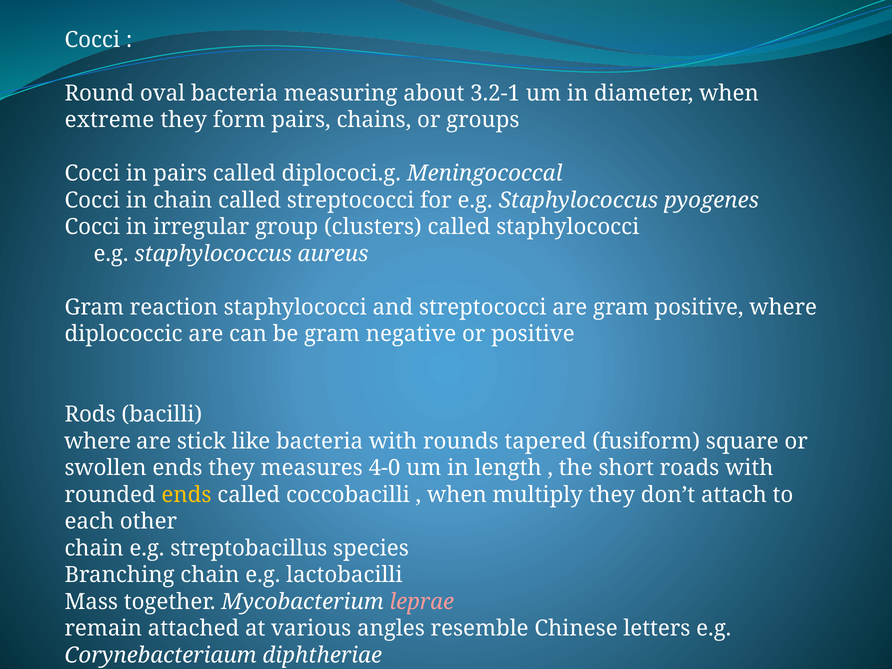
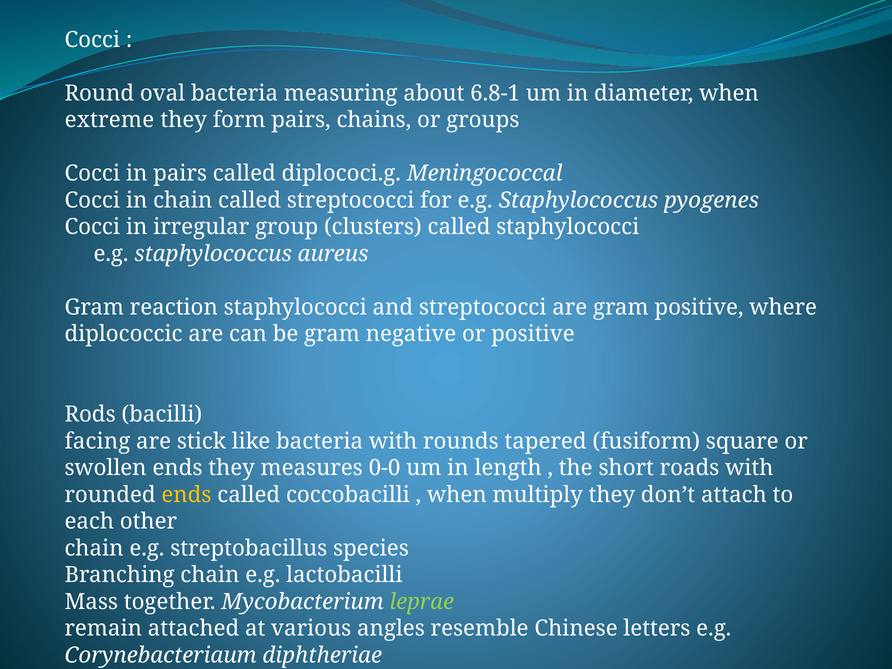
3.2-1: 3.2-1 -> 6.8-1
where at (98, 441): where -> facing
4-0: 4-0 -> 0-0
leprae colour: pink -> light green
